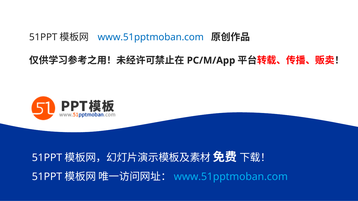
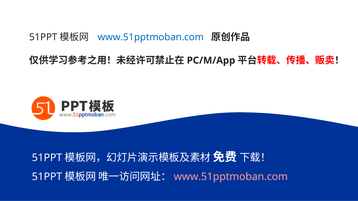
www.51pptmoban.com at (231, 177) colour: light blue -> pink
